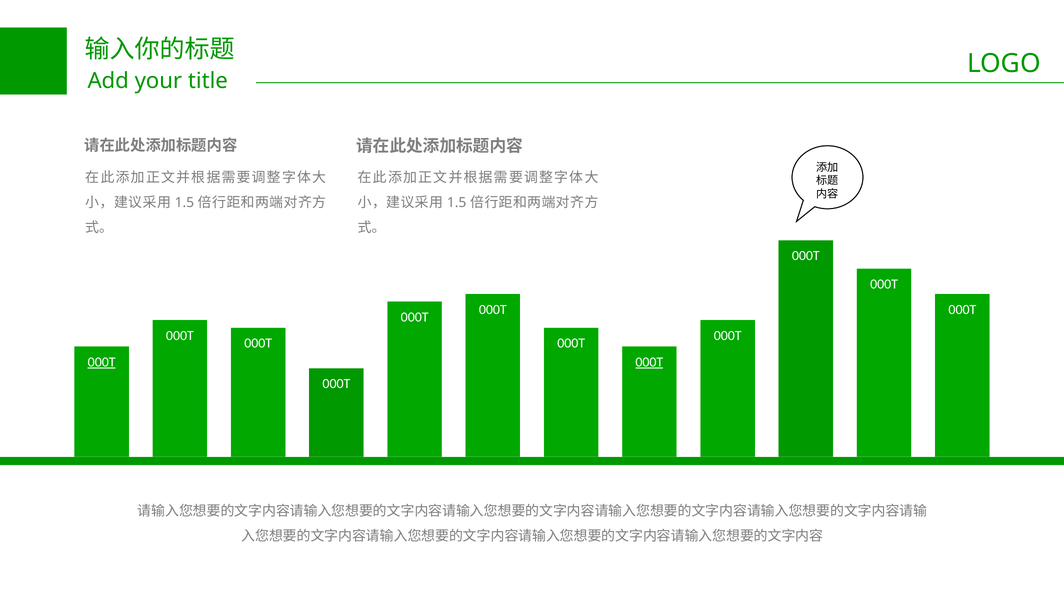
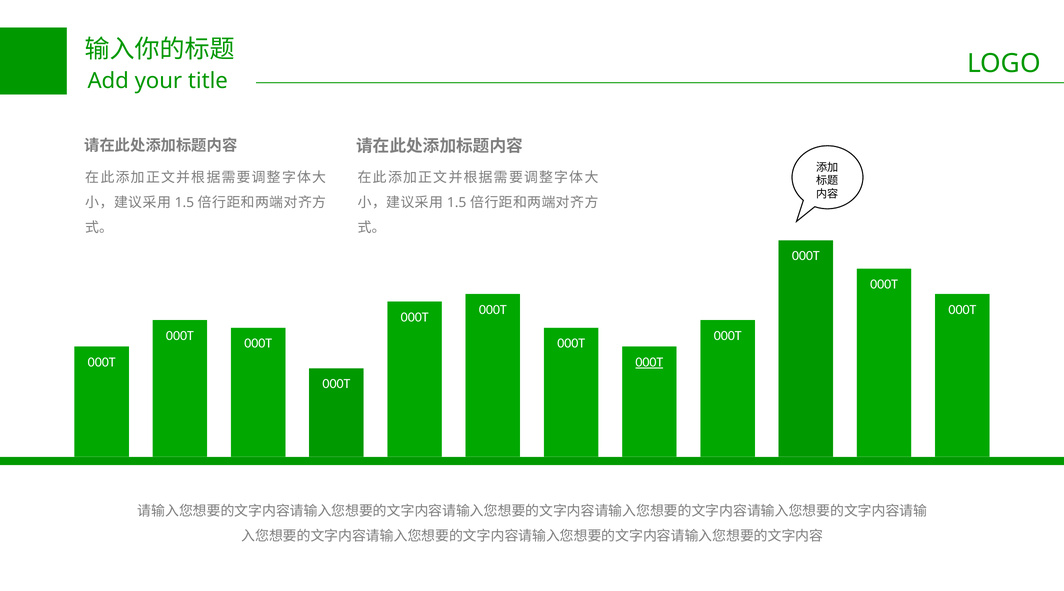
000T at (102, 362) underline: present -> none
